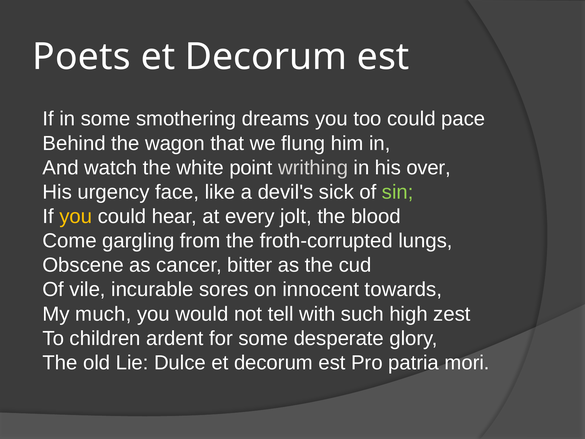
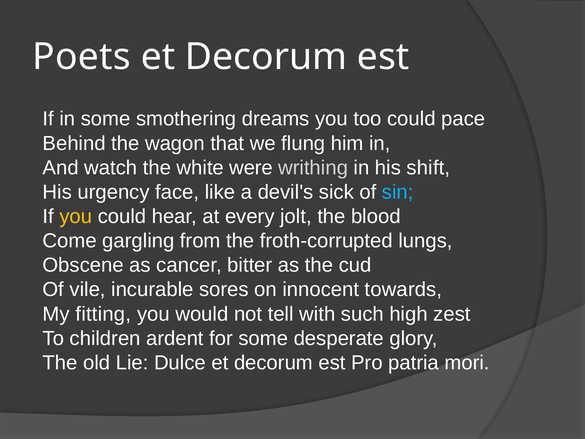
point: point -> were
over: over -> shift
sin colour: light green -> light blue
much: much -> fitting
